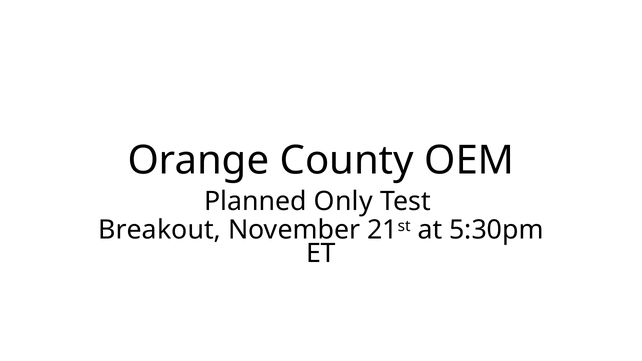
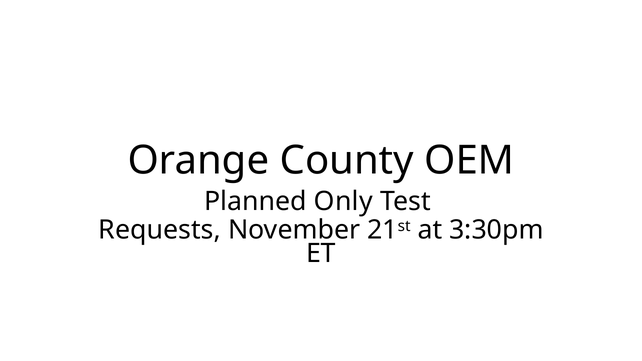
Breakout: Breakout -> Requests
5:30pm: 5:30pm -> 3:30pm
